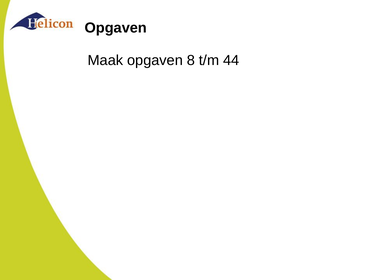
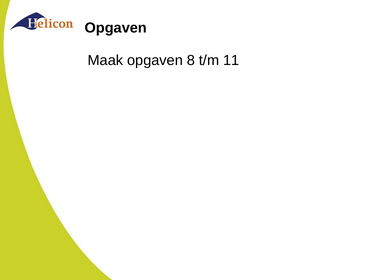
44: 44 -> 11
